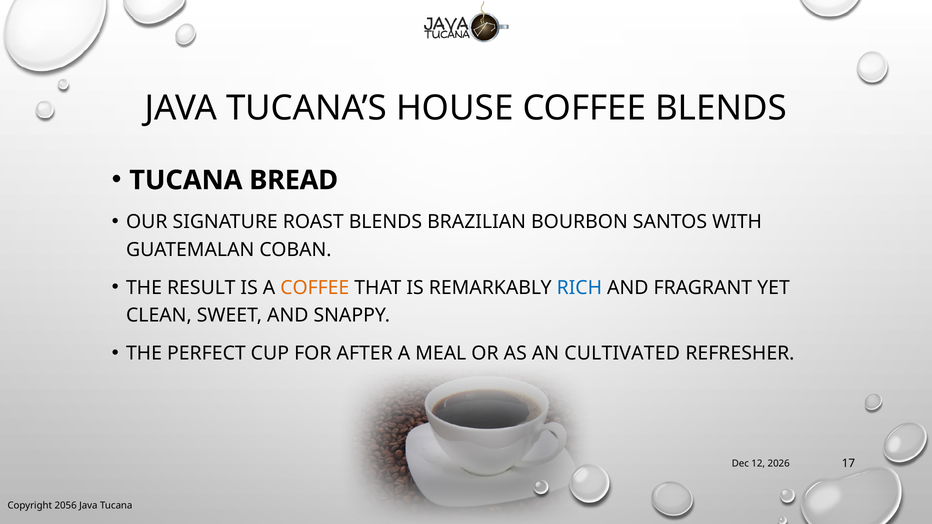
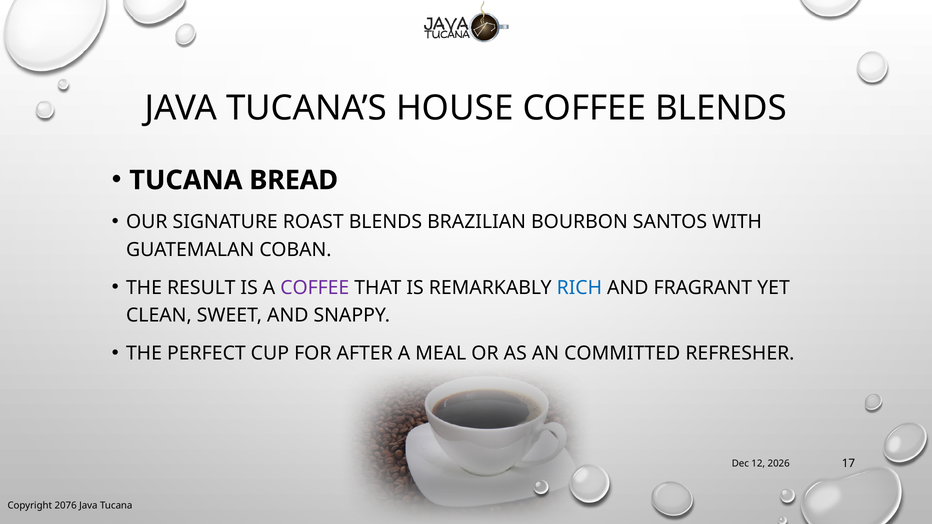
COFFEE at (315, 288) colour: orange -> purple
CULTIVATED: CULTIVATED -> COMMITTED
2056: 2056 -> 2076
